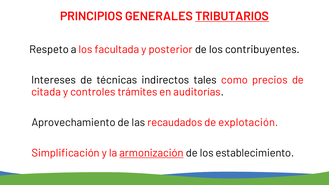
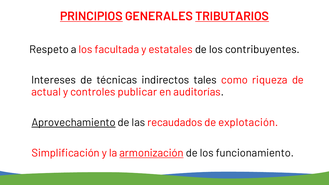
PRINCIPIOS underline: none -> present
posterior: posterior -> estatales
precios: precios -> riqueza
citada: citada -> actual
trámites: trámites -> publicar
Aprovechamiento underline: none -> present
establecimiento: establecimiento -> funcionamiento
